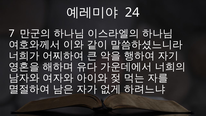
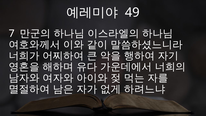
24: 24 -> 49
